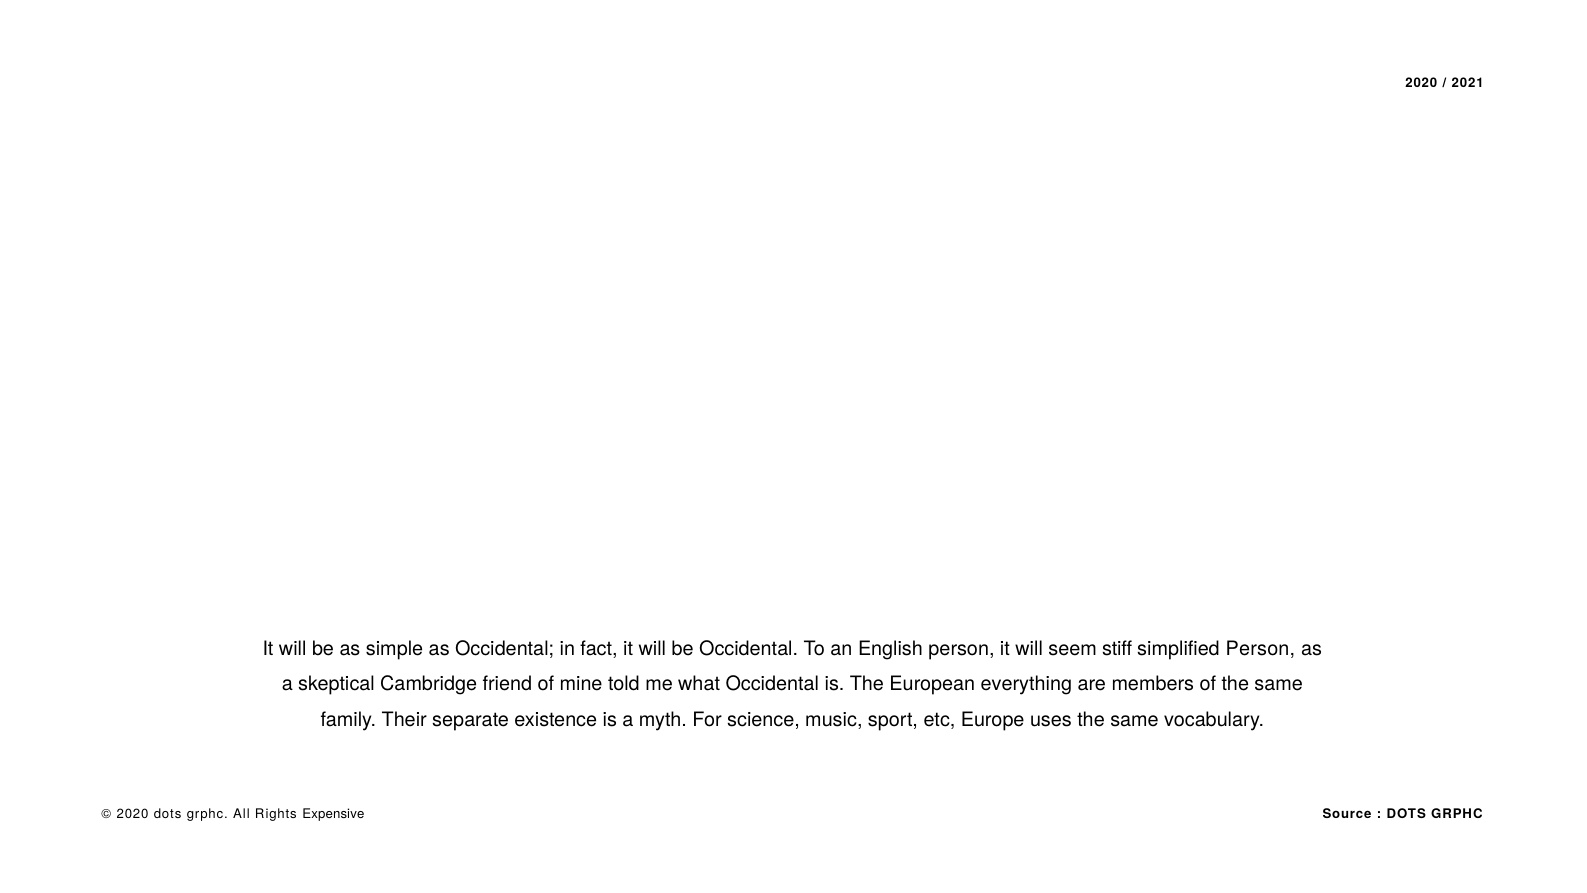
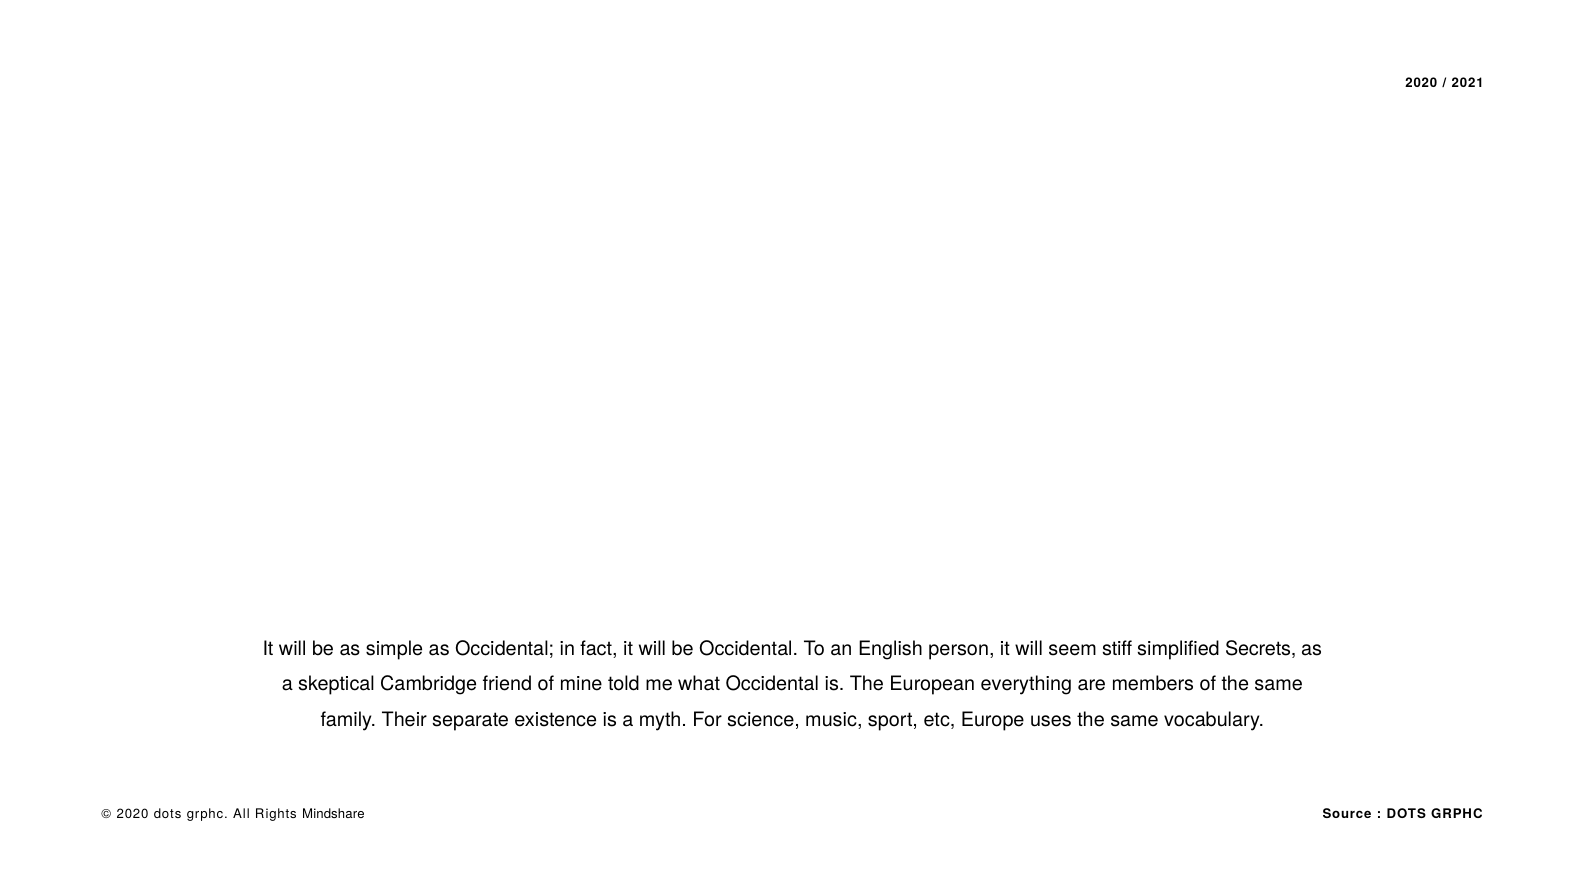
simplified Person: Person -> Secrets
Expensive: Expensive -> Mindshare
